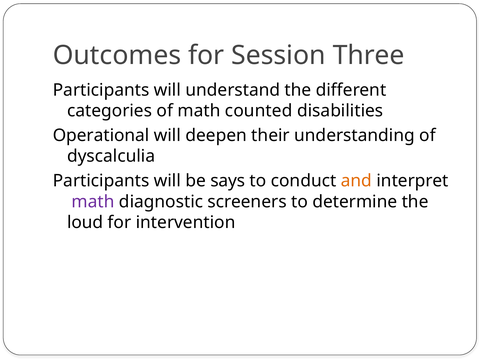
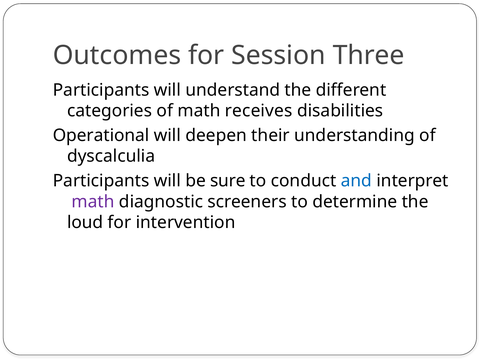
counted: counted -> receives
says: says -> sure
and colour: orange -> blue
